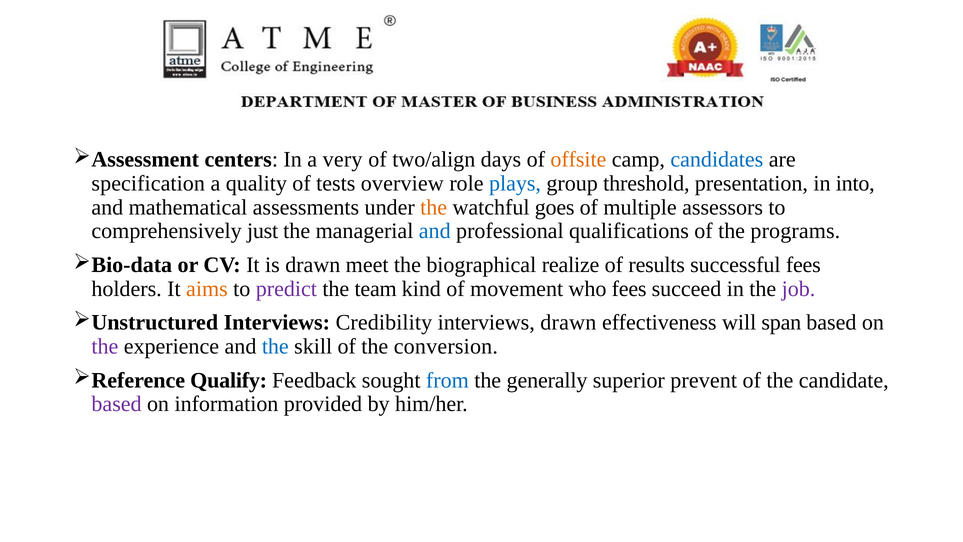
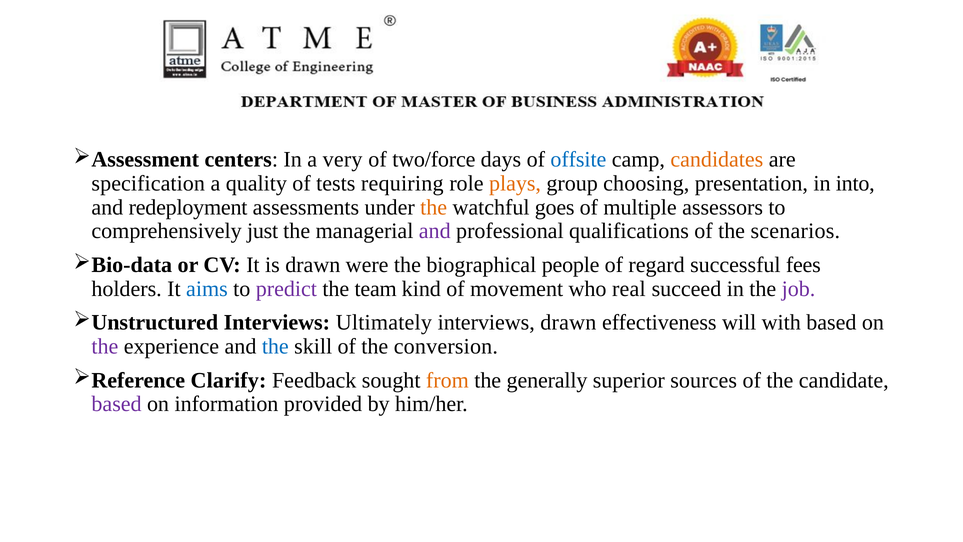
two/align: two/align -> two/force
offsite colour: orange -> blue
candidates colour: blue -> orange
overview: overview -> requiring
plays colour: blue -> orange
threshold: threshold -> choosing
mathematical: mathematical -> redeployment
and at (435, 231) colour: blue -> purple
programs: programs -> scenarios
meet: meet -> were
realize: realize -> people
results: results -> regard
aims colour: orange -> blue
who fees: fees -> real
Credibility: Credibility -> Ultimately
span: span -> with
Qualify: Qualify -> Clarify
from colour: blue -> orange
prevent: prevent -> sources
